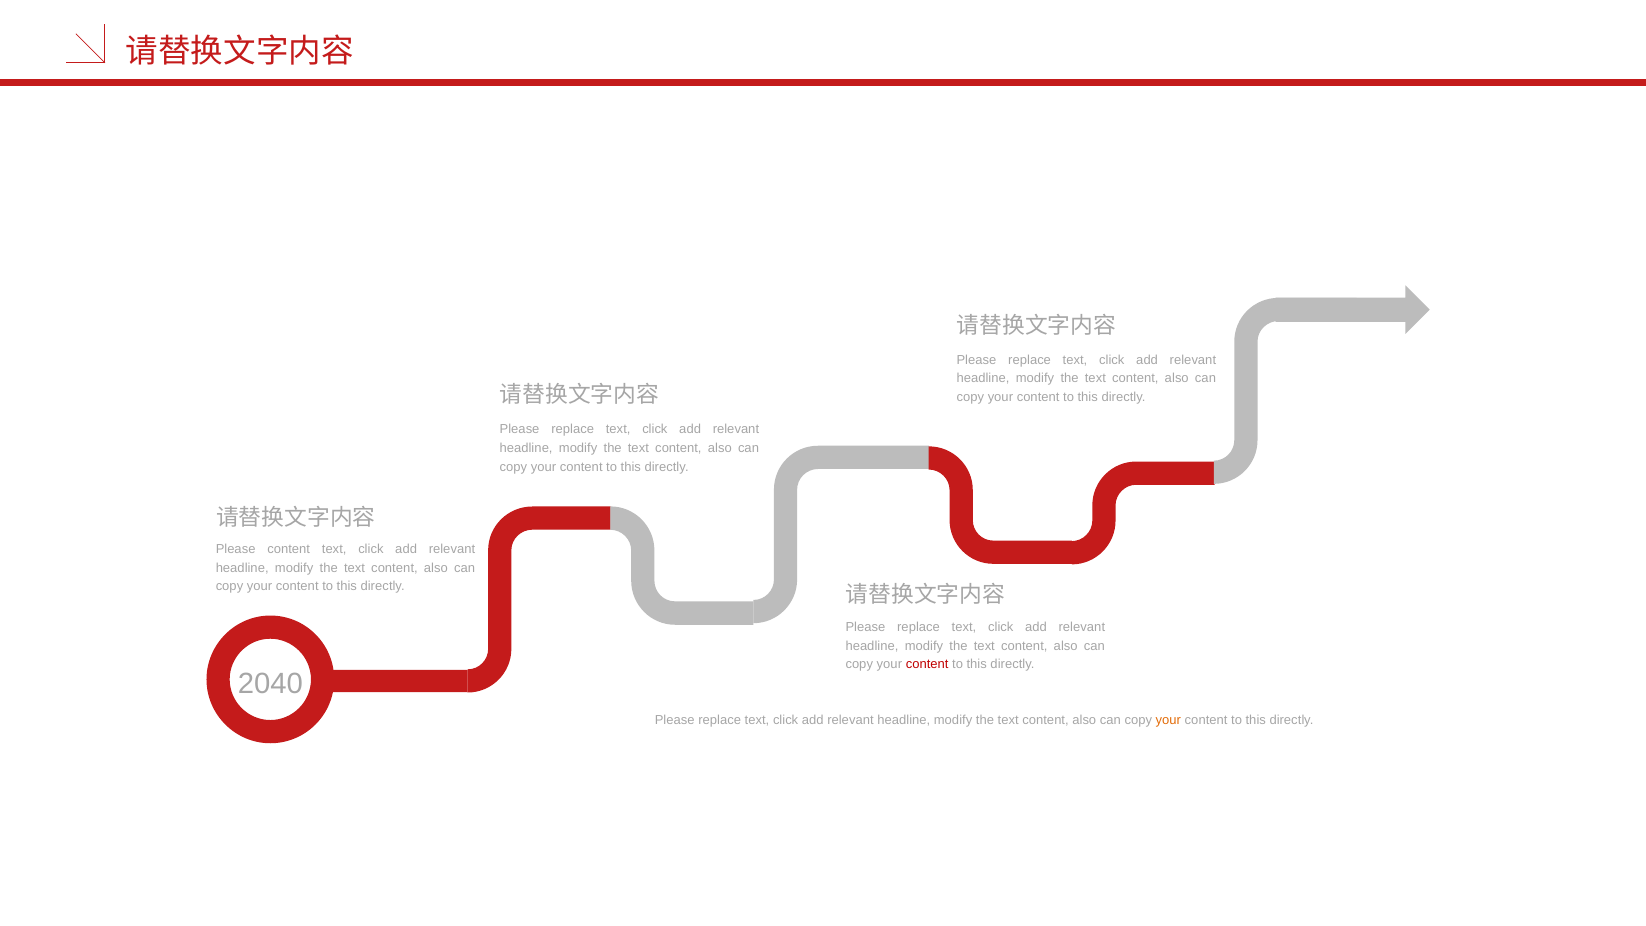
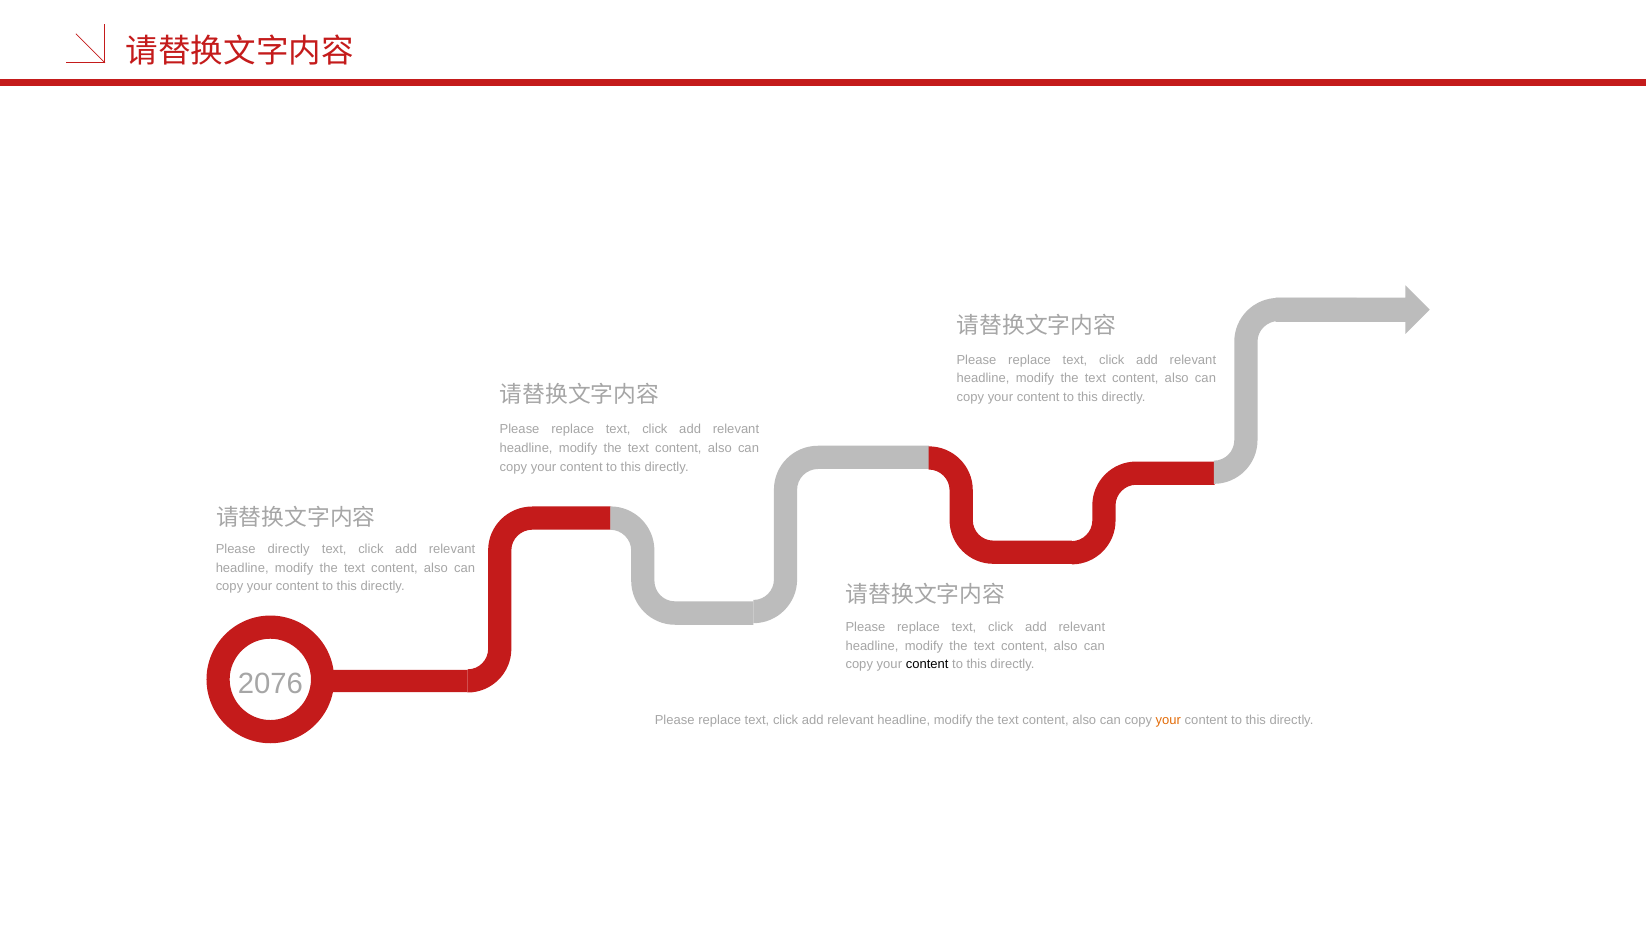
Please content: content -> directly
content at (927, 664) colour: red -> black
2040: 2040 -> 2076
